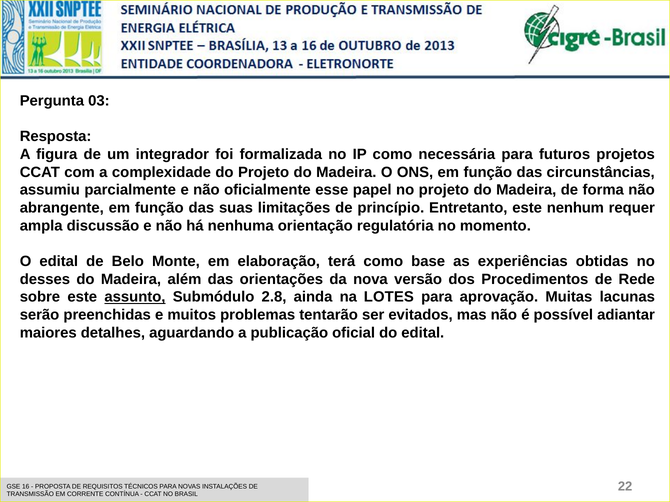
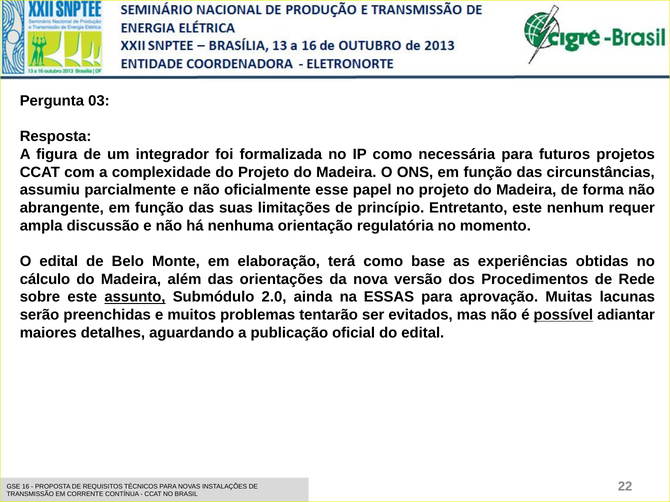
desses: desses -> cálculo
2.8: 2.8 -> 2.0
LOTES: LOTES -> ESSAS
possível underline: none -> present
